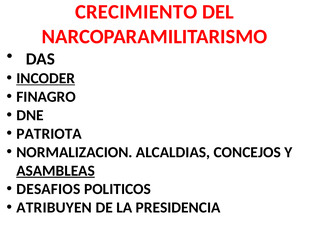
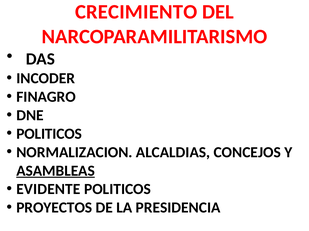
INCODER underline: present -> none
PATRIOTA at (49, 134): PATRIOTA -> POLITICOS
DESAFIOS: DESAFIOS -> EVIDENTE
ATRIBUYEN: ATRIBUYEN -> PROYECTOS
